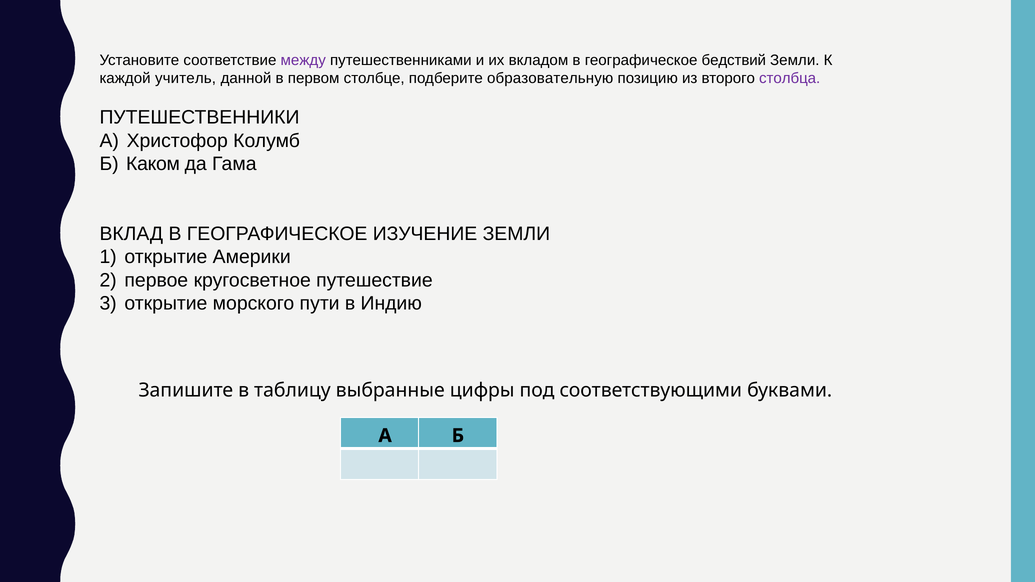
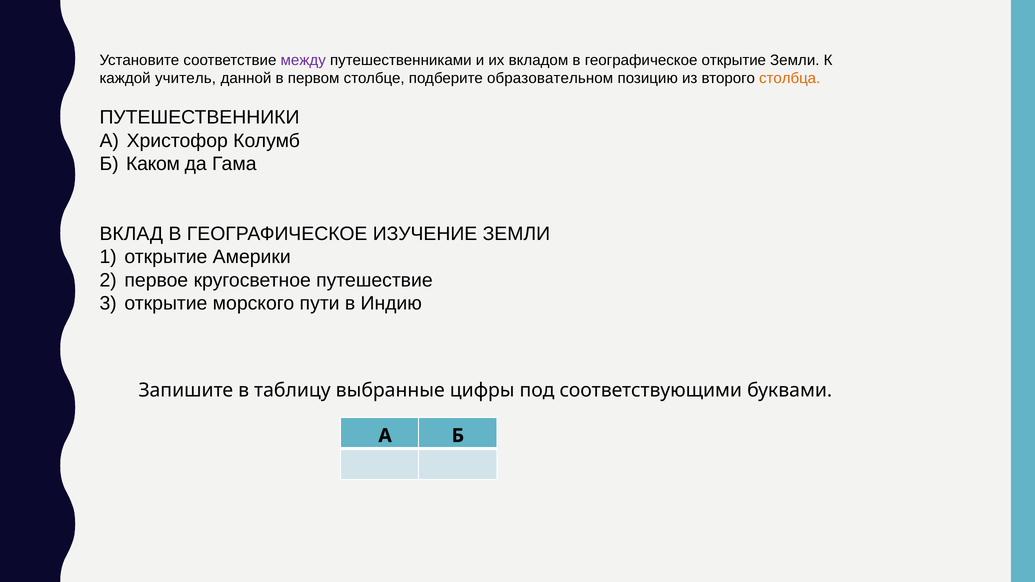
географическое бедствий: бедствий -> открытие
образовательную: образовательную -> образовательном
столбца colour: purple -> orange
